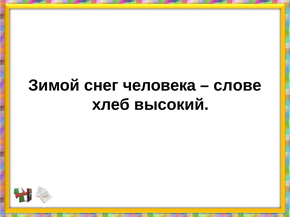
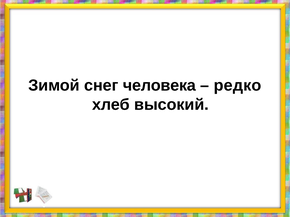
слове: слове -> редко
